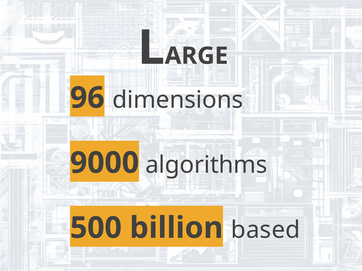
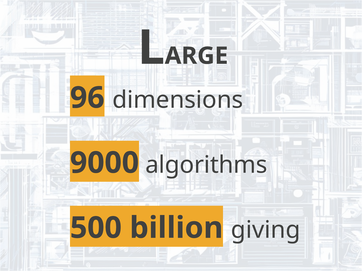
based: based -> giving
